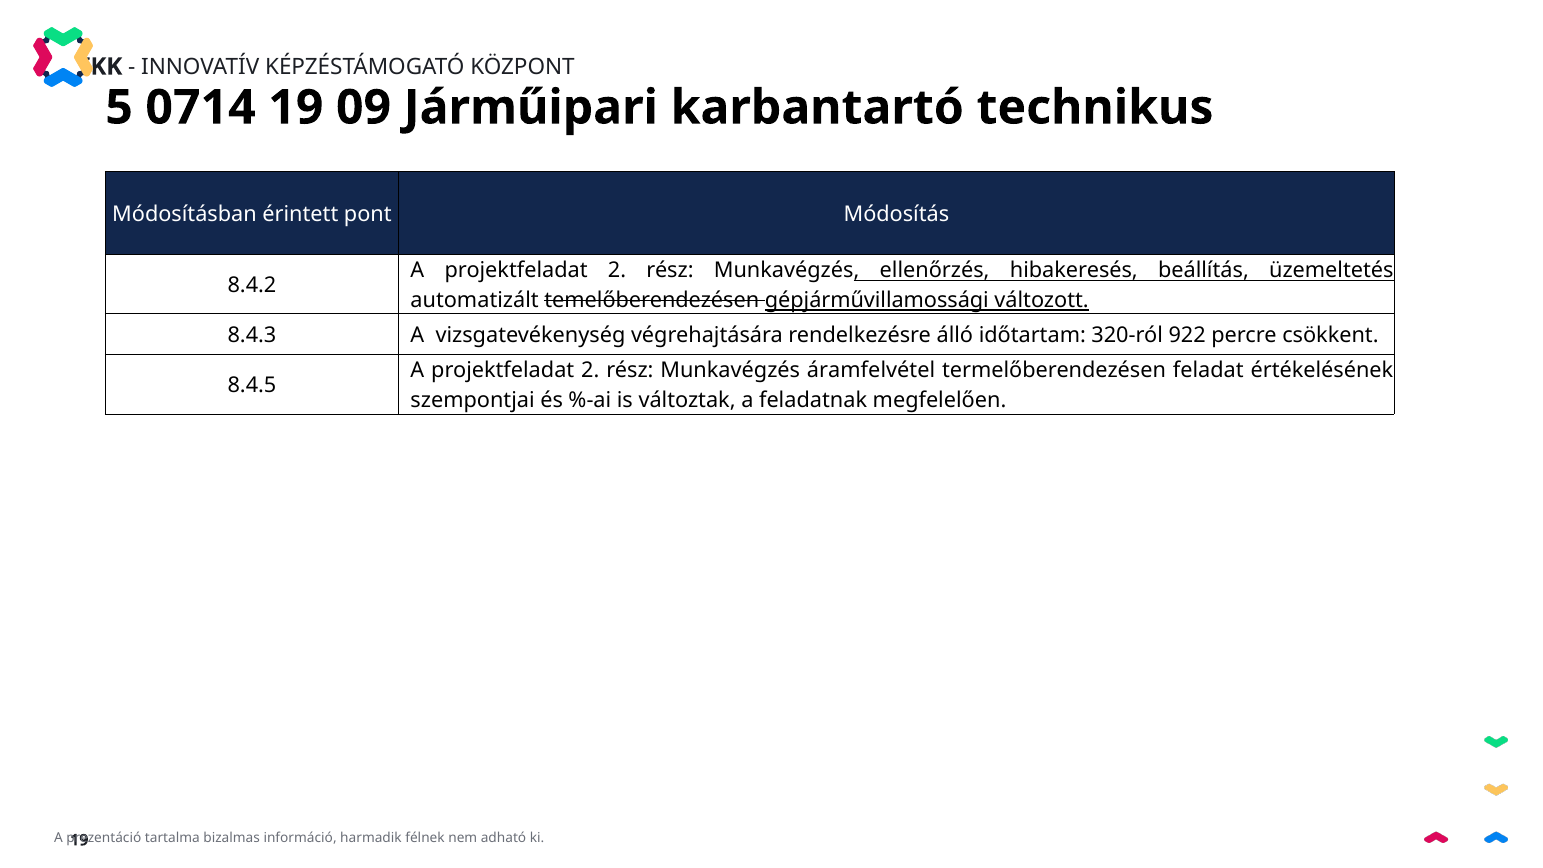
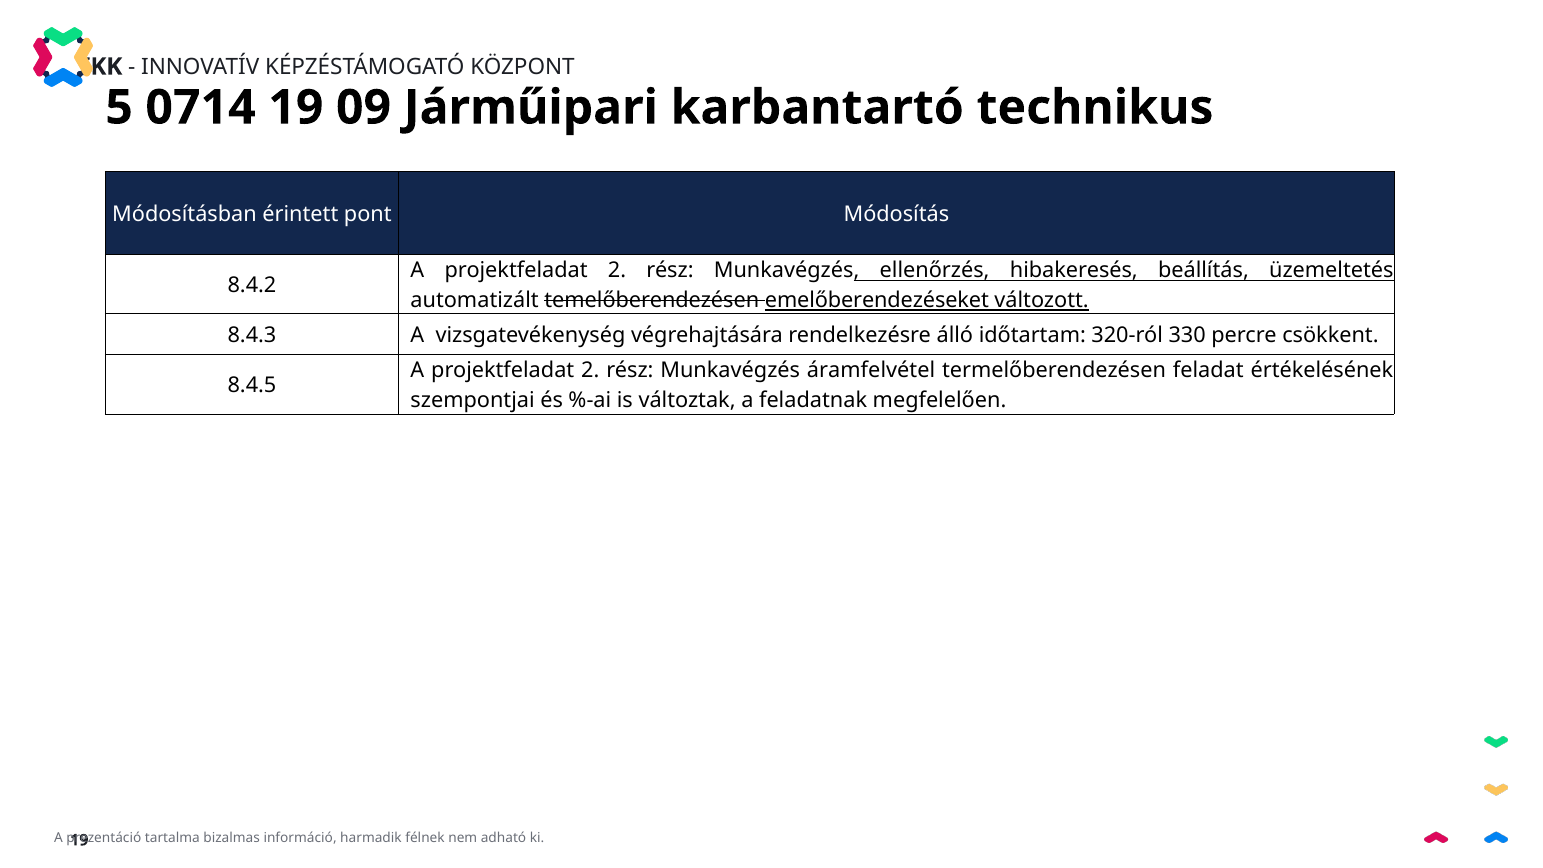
gépjárművillamossági: gépjárművillamossági -> emelőberendezéseket
922: 922 -> 330
